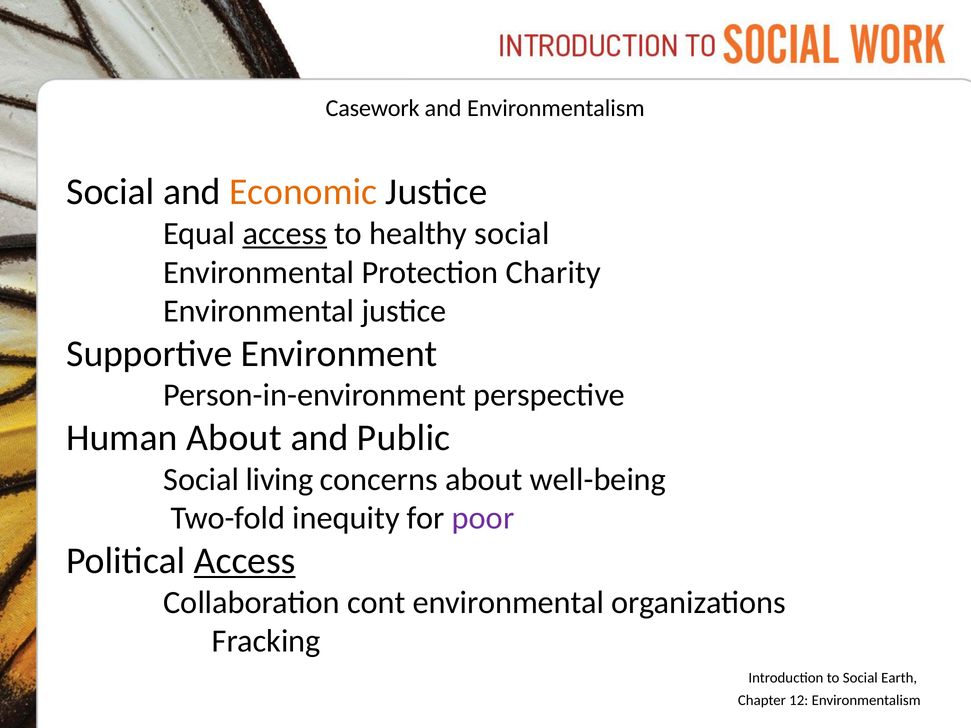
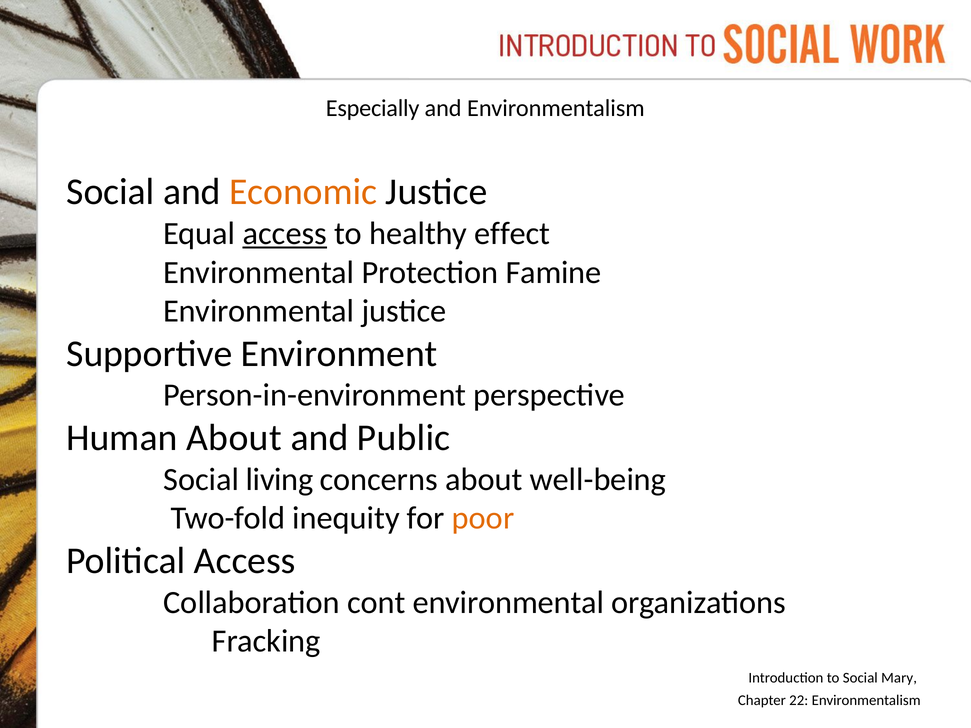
Casework: Casework -> Especially
healthy social: social -> effect
Charity: Charity -> Famine
poor colour: purple -> orange
Access at (245, 561) underline: present -> none
Earth: Earth -> Mary
12: 12 -> 22
